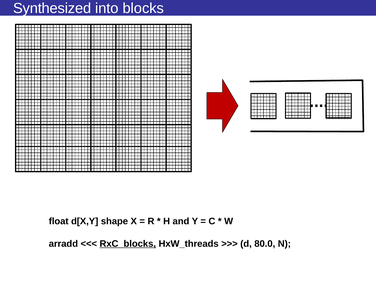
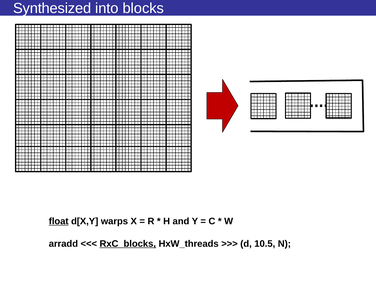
float underline: none -> present
shape: shape -> warps
80.0: 80.0 -> 10.5
